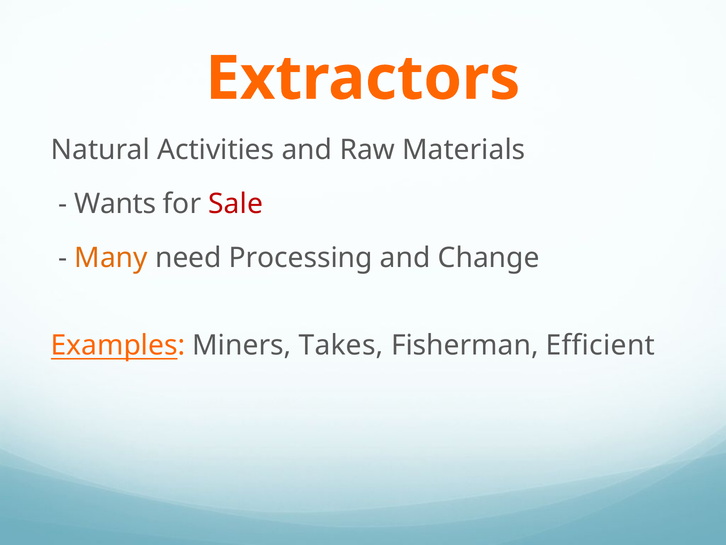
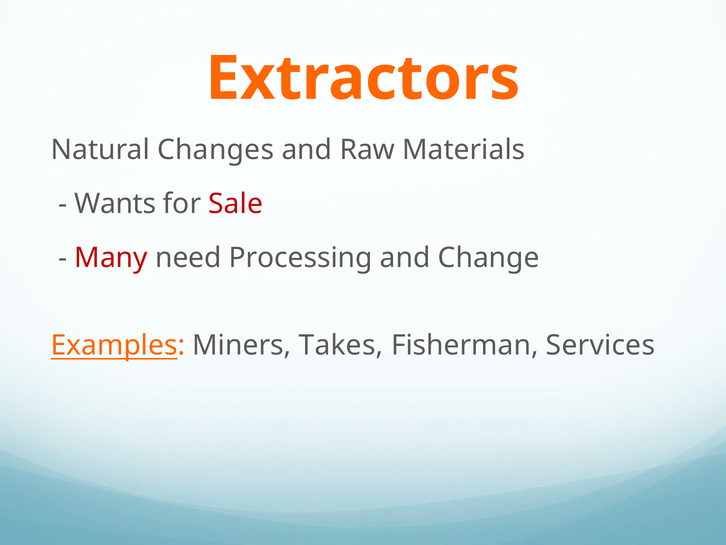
Activities: Activities -> Changes
Many colour: orange -> red
Efficient: Efficient -> Services
